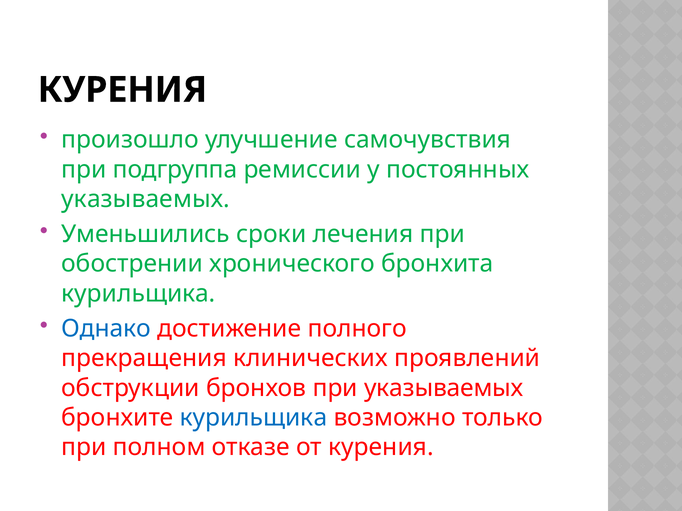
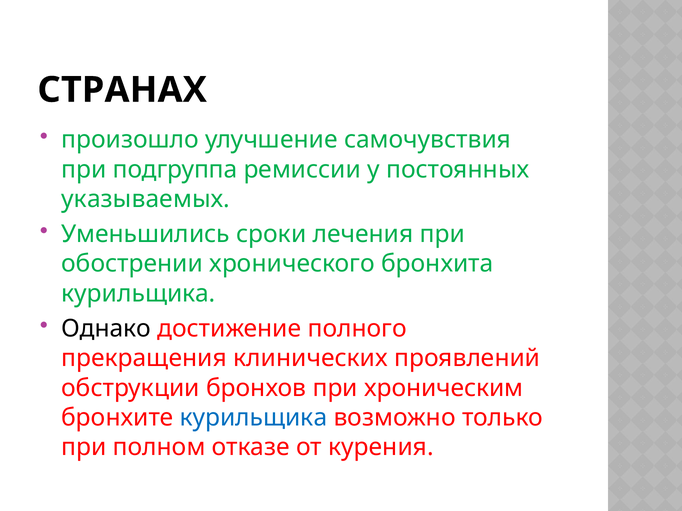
КУРЕНИЯ at (122, 90): КУРЕНИЯ -> СТРАНАХ
Однако colour: blue -> black
при указываемых: указываемых -> хроническим
